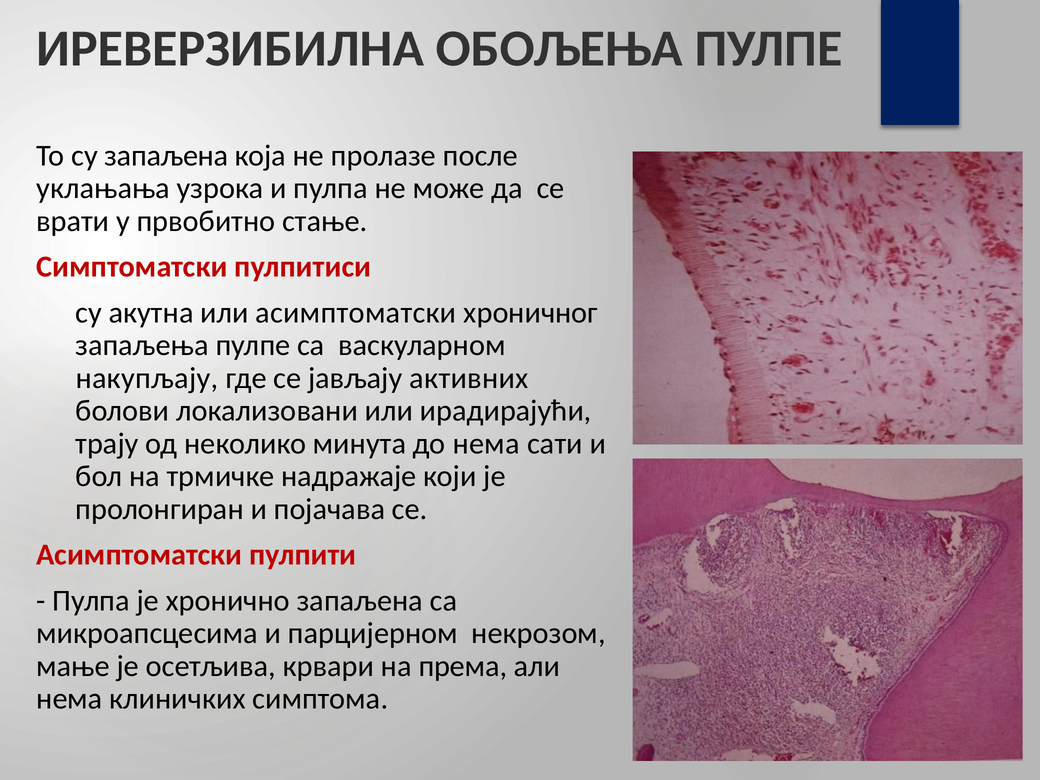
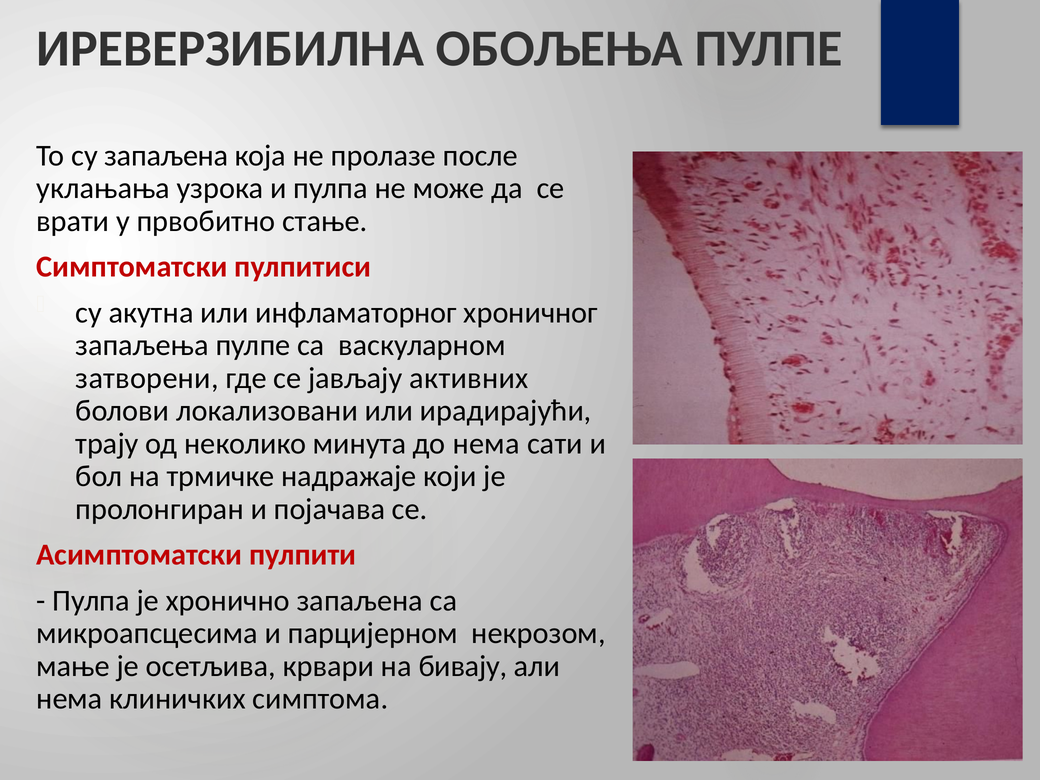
или асимптоматски: асимптоматски -> инфламаторног
накупљају: накупљају -> затворени
према: према -> бивају
